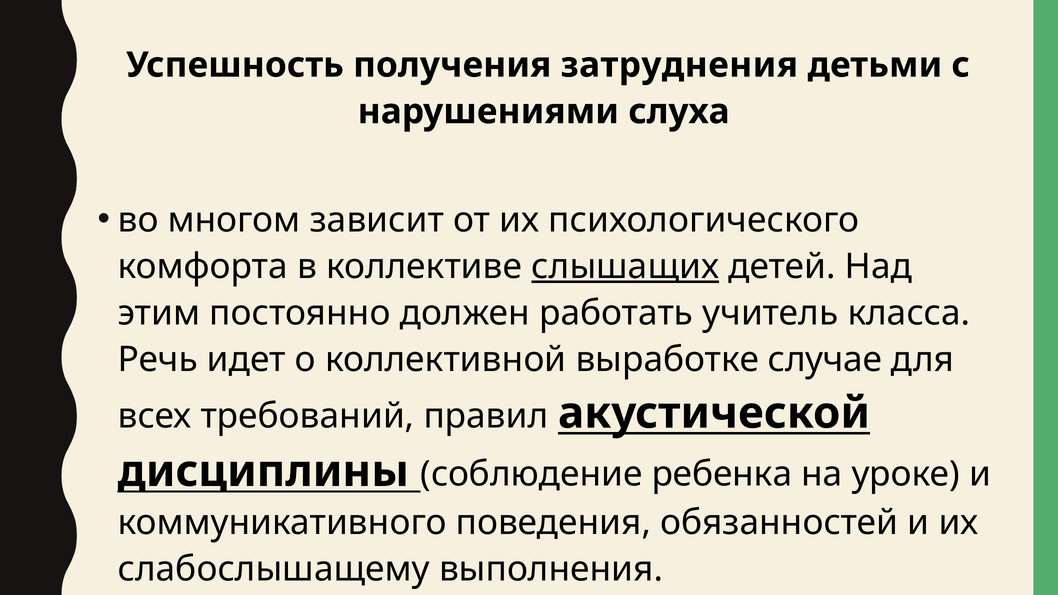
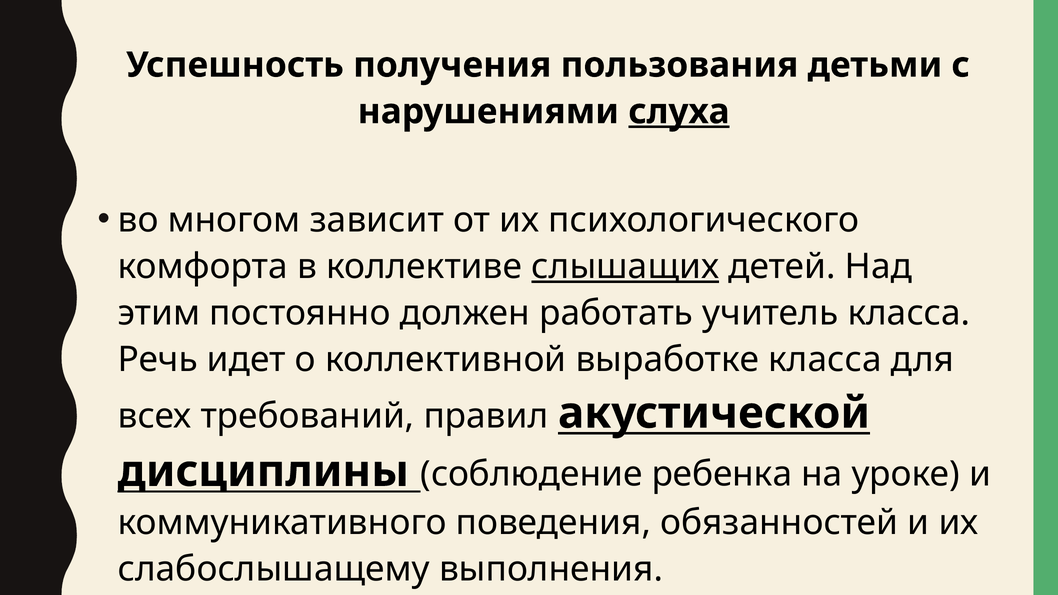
затруднения: затруднения -> пользования
слуха underline: none -> present
выработке случае: случае -> класса
